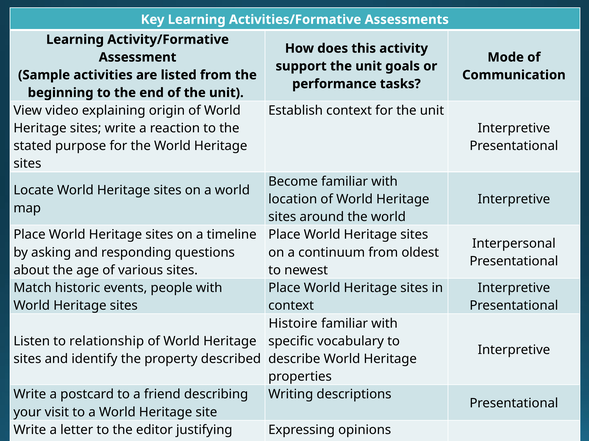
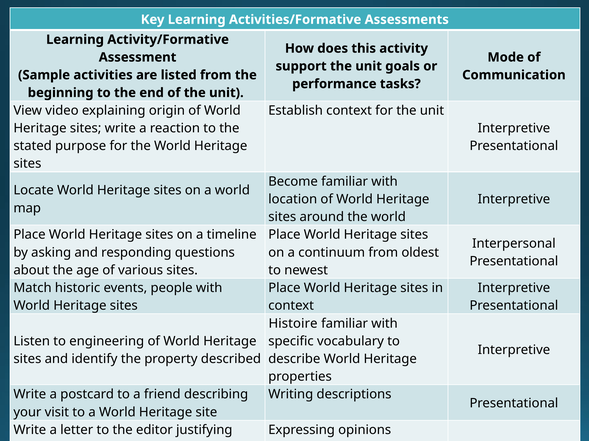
relationship: relationship -> engineering
